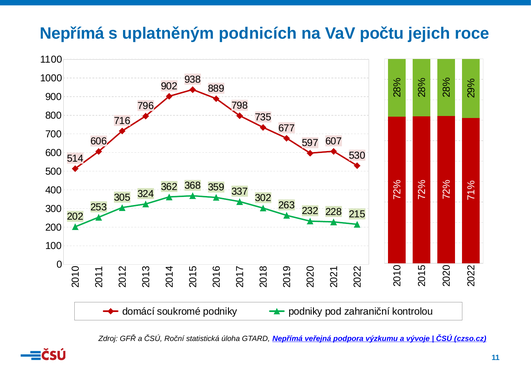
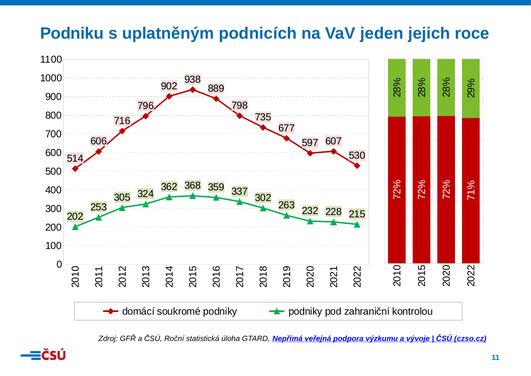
Nepřímá at (72, 33): Nepřímá -> Podniku
počtu: počtu -> jeden
